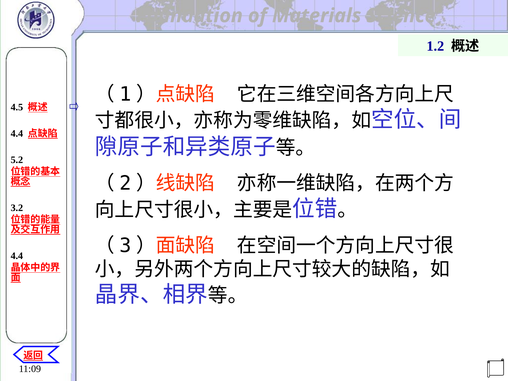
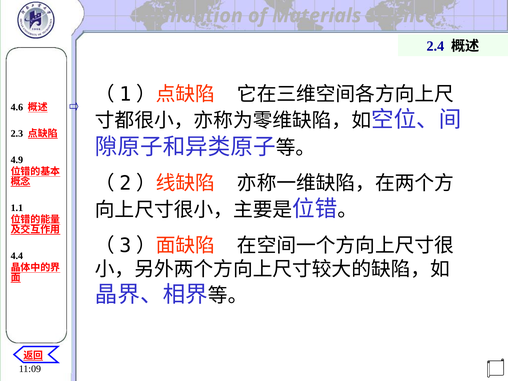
1.2: 1.2 -> 2.4
4.5: 4.5 -> 4.6
4.4 at (17, 134): 4.4 -> 2.3
5.2: 5.2 -> 4.9
3.2: 3.2 -> 1.1
